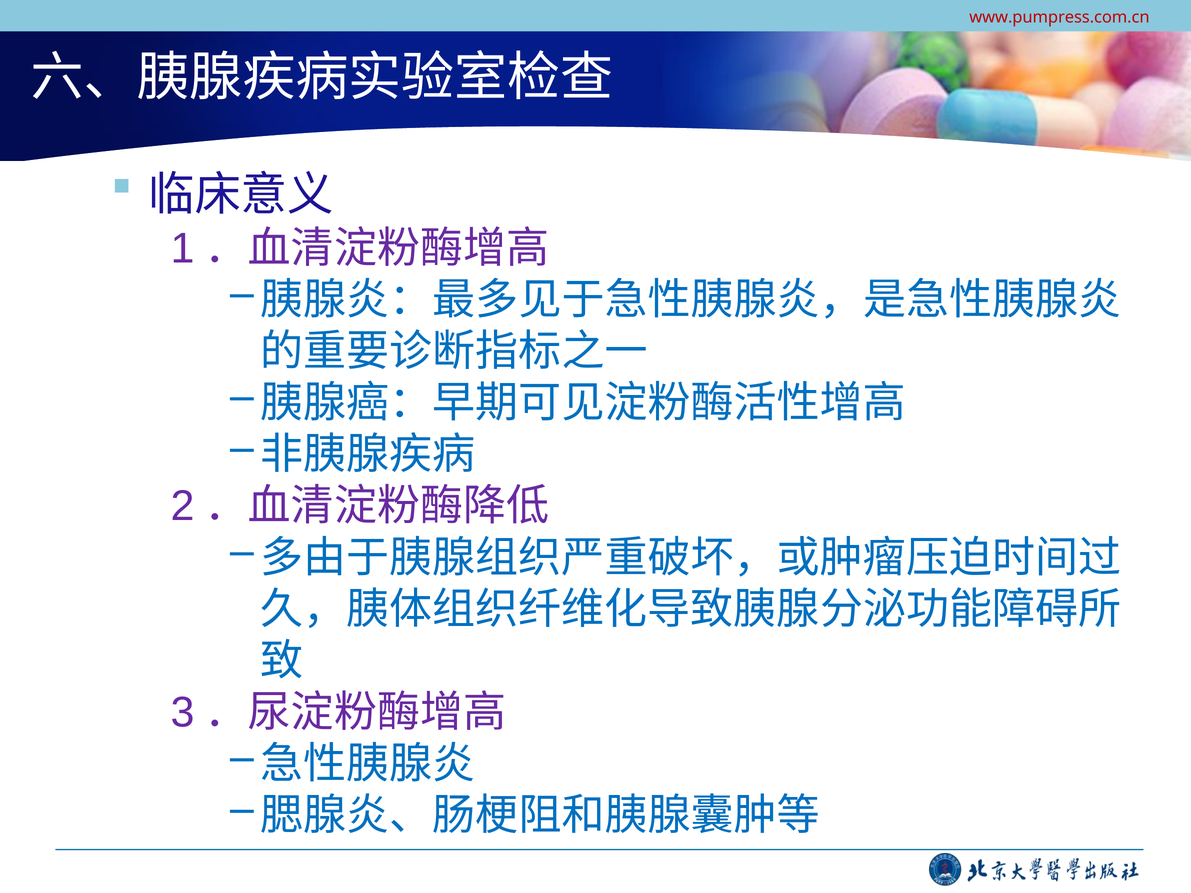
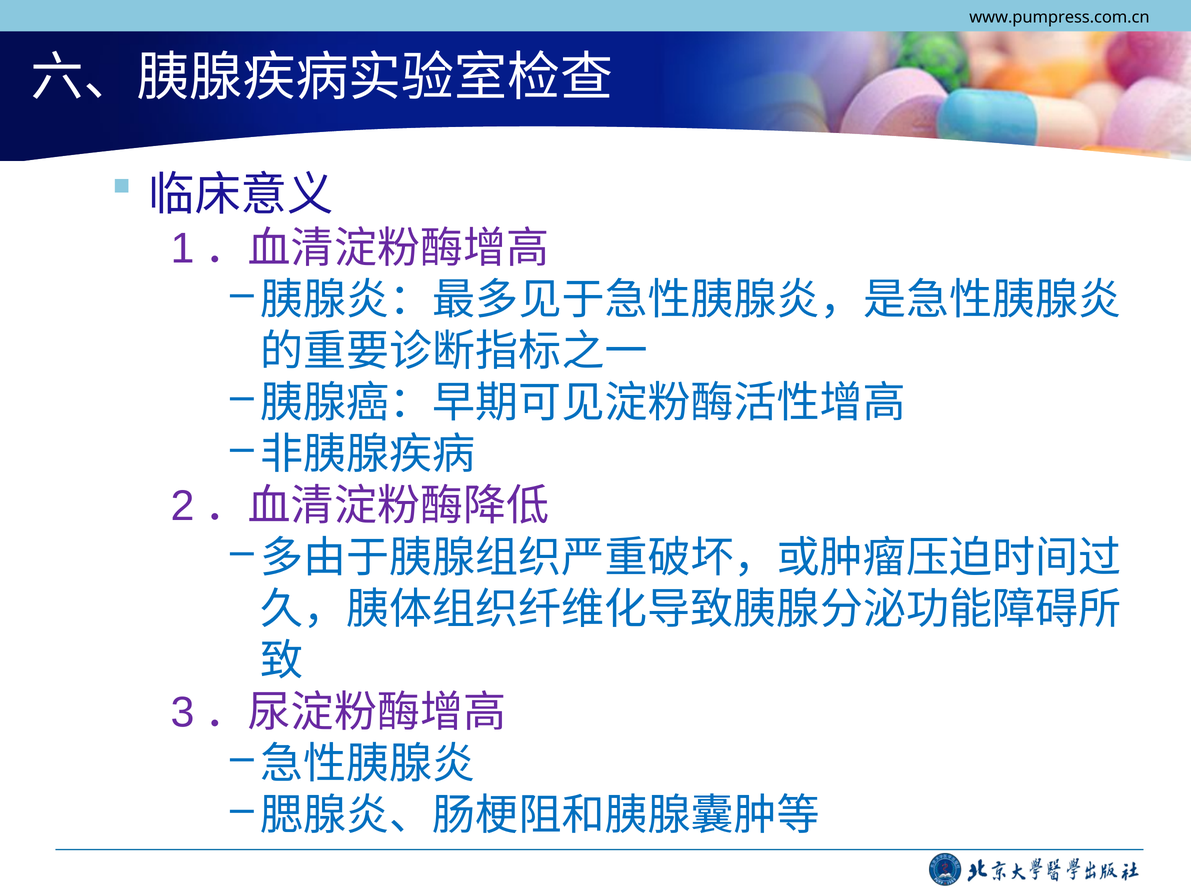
www.pumpress.com.cn colour: red -> black
